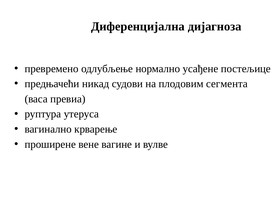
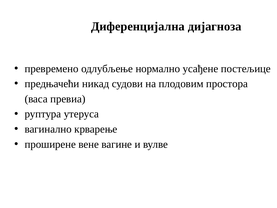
сегмента: сегмента -> простора
